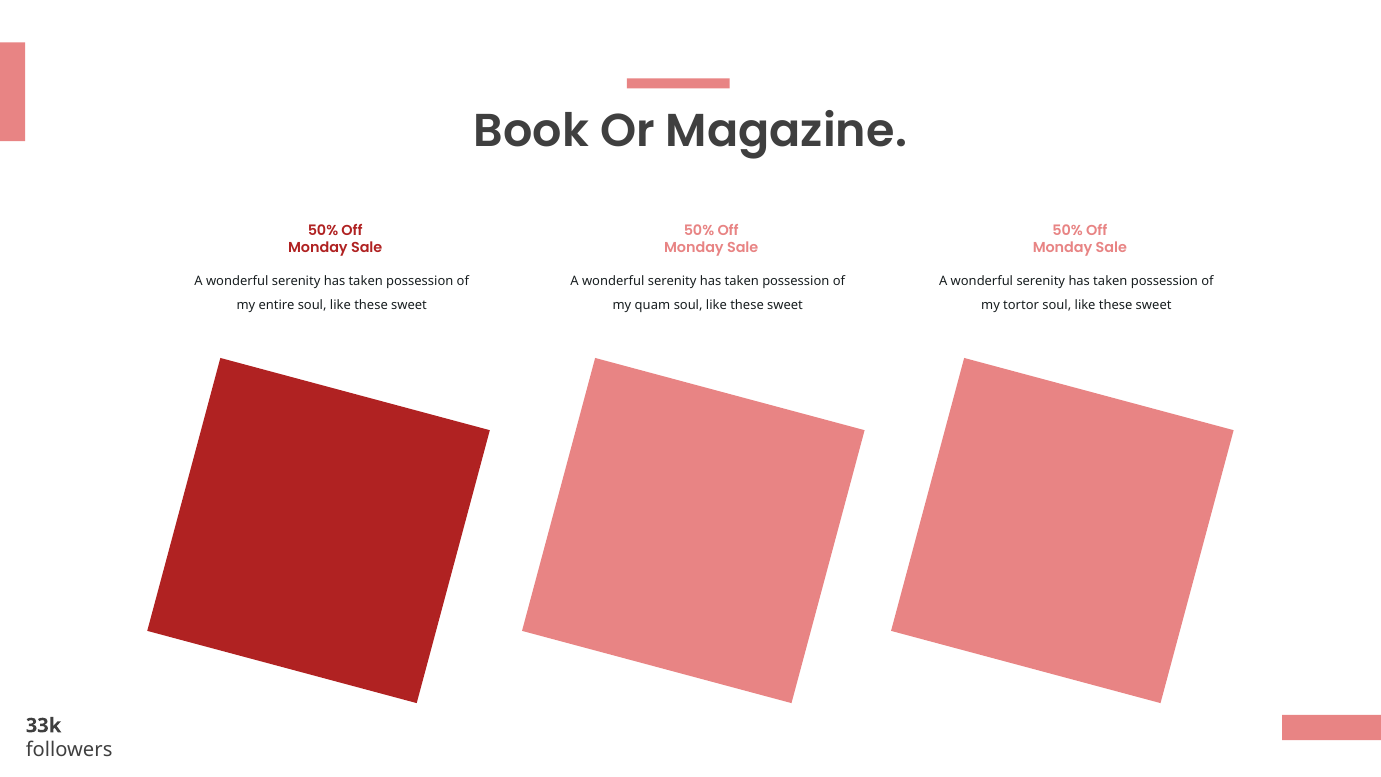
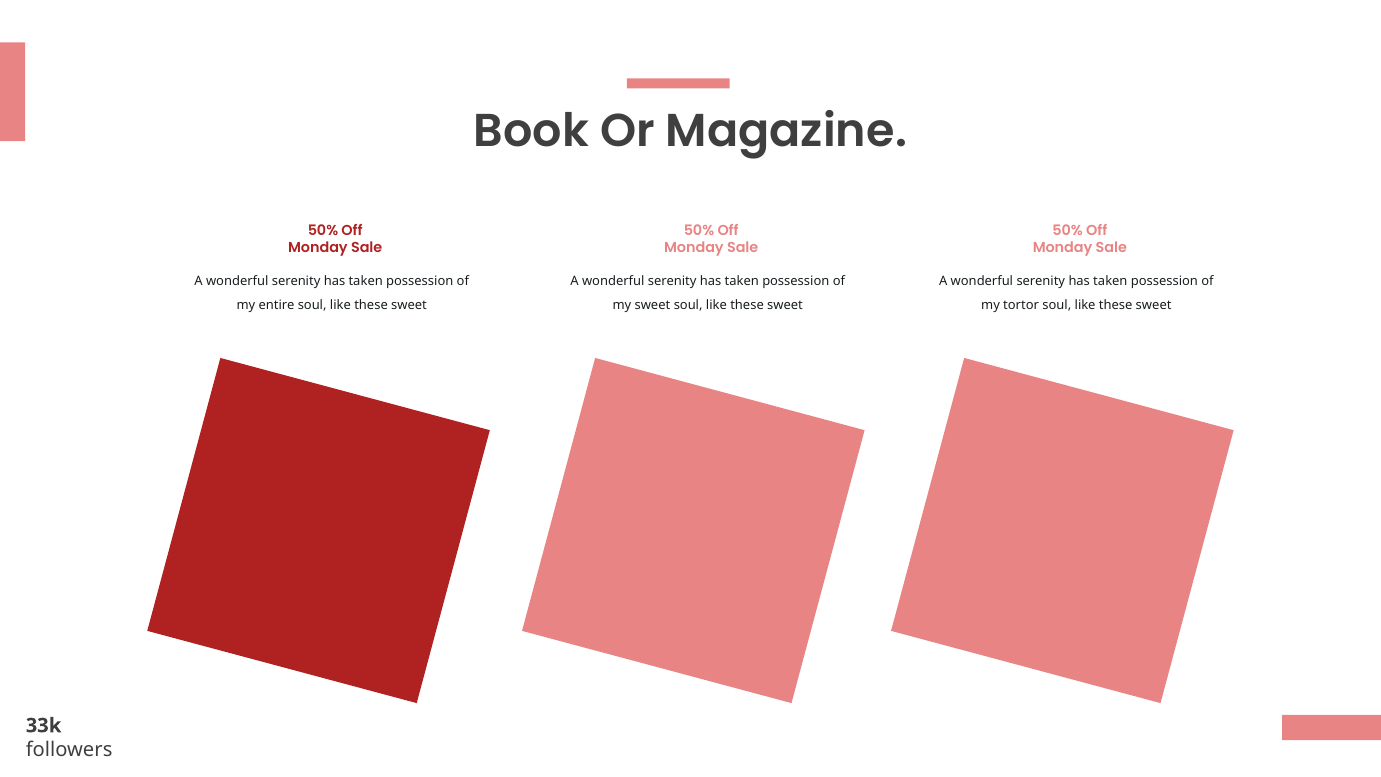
my quam: quam -> sweet
